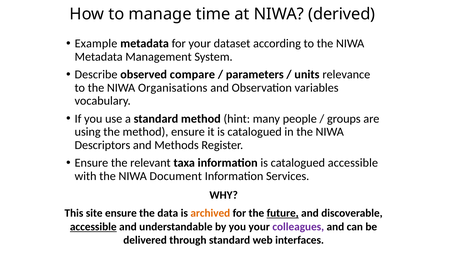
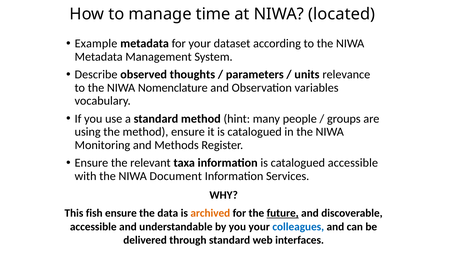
derived: derived -> located
compare: compare -> thoughts
Organisations: Organisations -> Nomenclature
Descriptors: Descriptors -> Monitoring
site: site -> fish
accessible at (93, 226) underline: present -> none
colleagues colour: purple -> blue
